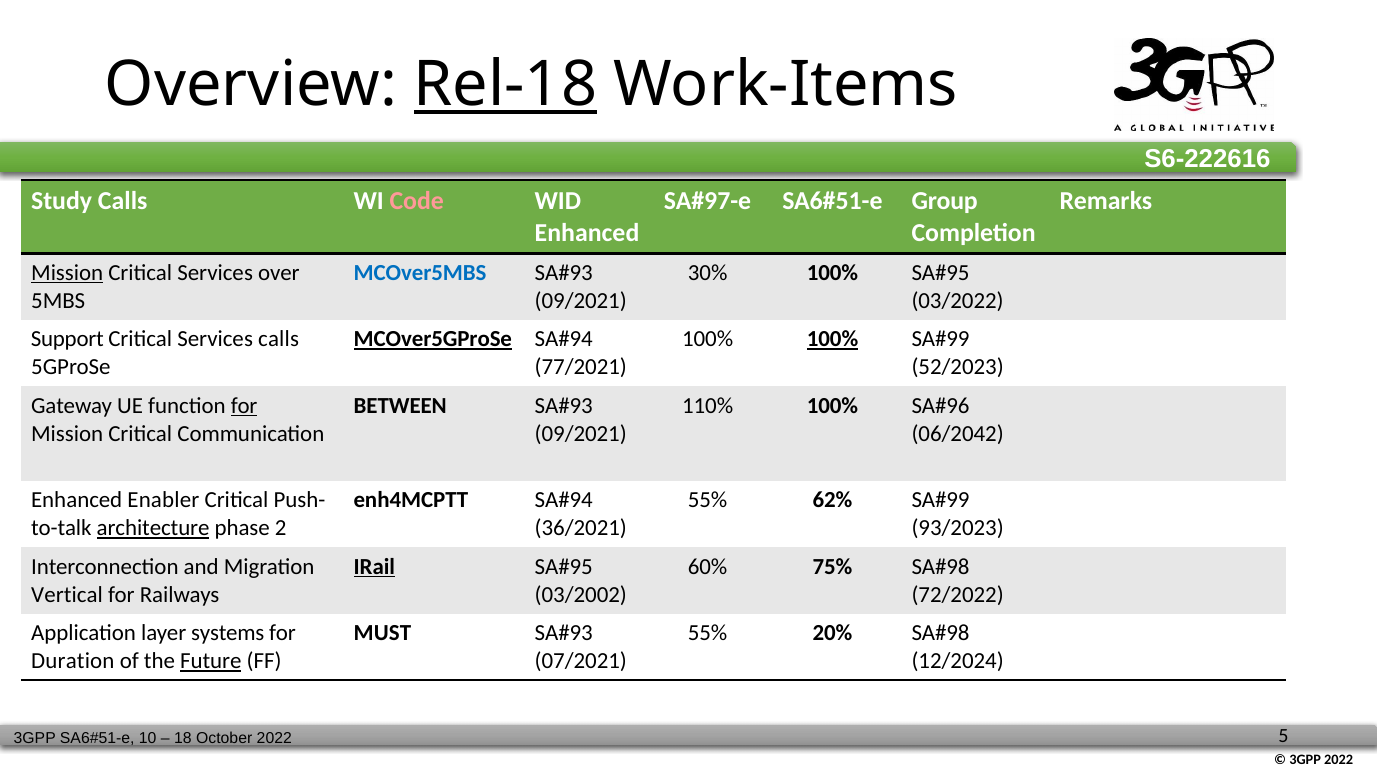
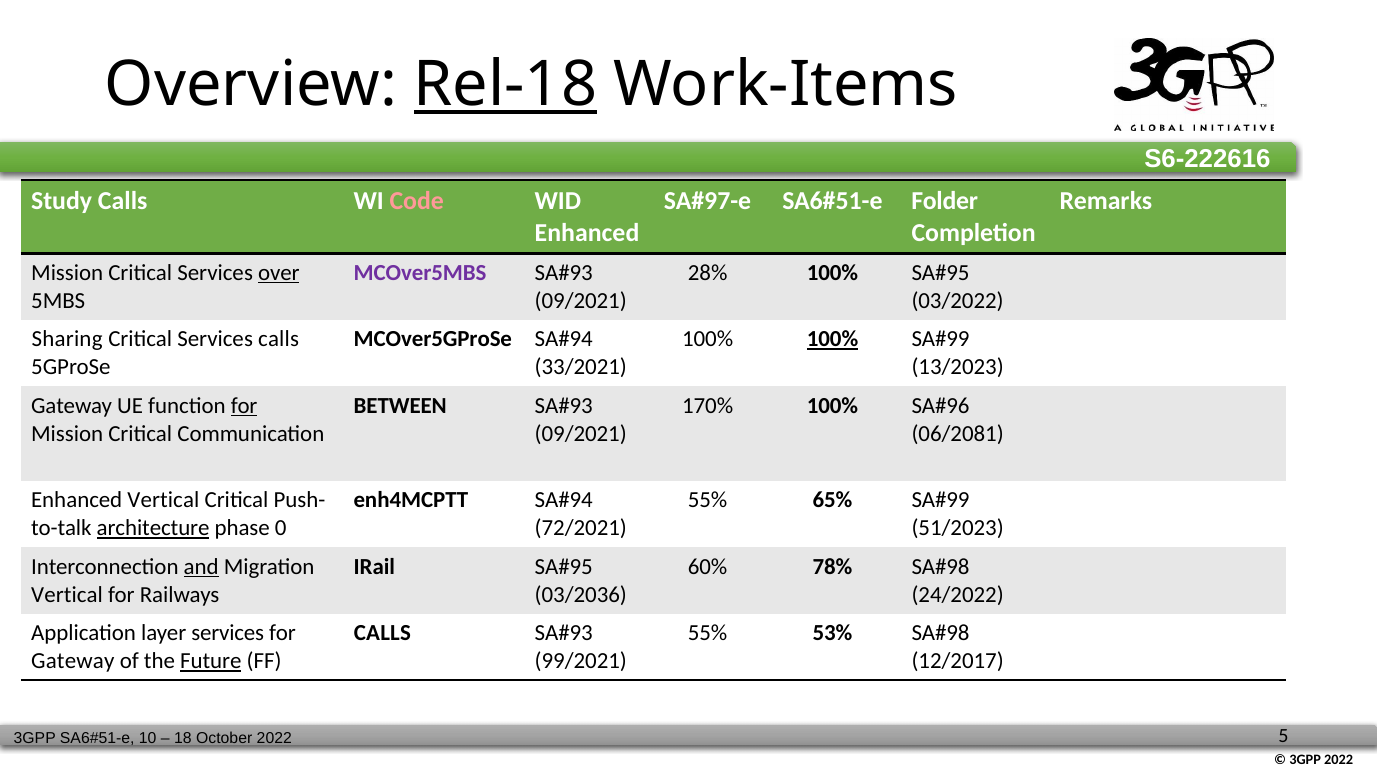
Group: Group -> Folder
Mission at (67, 273) underline: present -> none
over underline: none -> present
MCOver5MBS colour: blue -> purple
30%: 30% -> 28%
Support: Support -> Sharing
MCOver5GProSe underline: present -> none
77/2021: 77/2021 -> 33/2021
52/2023: 52/2023 -> 13/2023
110%: 110% -> 170%
06/2042: 06/2042 -> 06/2081
Enhanced Enabler: Enabler -> Vertical
62%: 62% -> 65%
2: 2 -> 0
36/2021: 36/2021 -> 72/2021
93/2023: 93/2023 -> 51/2023
and underline: none -> present
IRail underline: present -> none
75%: 75% -> 78%
03/2002: 03/2002 -> 03/2036
72/2022: 72/2022 -> 24/2022
layer systems: systems -> services
MUST at (382, 633): MUST -> CALLS
20%: 20% -> 53%
Duration at (73, 661): Duration -> Gateway
07/2021: 07/2021 -> 99/2021
12/2024: 12/2024 -> 12/2017
